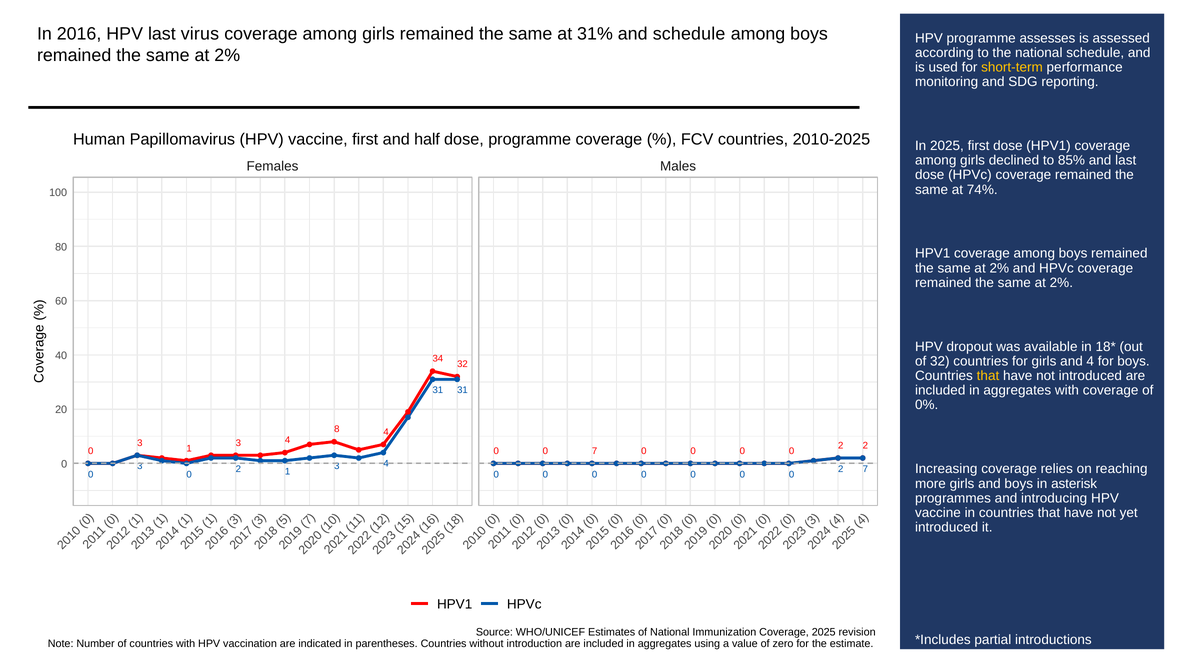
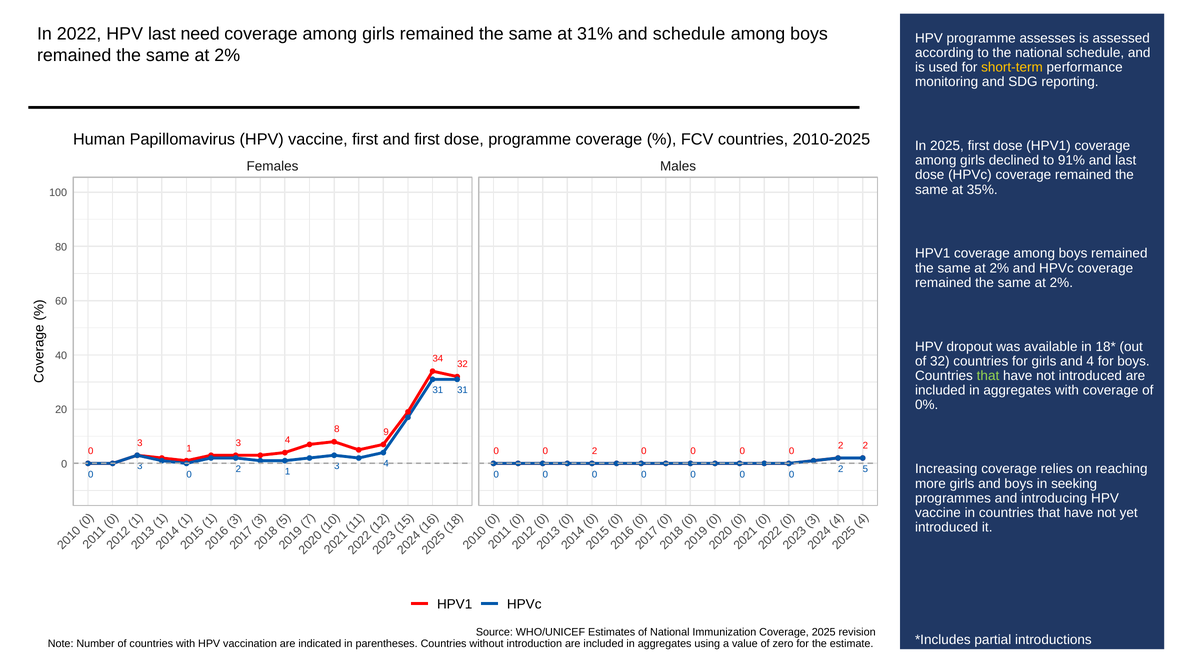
2016: 2016 -> 2022
virus: virus -> need
and half: half -> first
85%: 85% -> 91%
74%: 74% -> 35%
that at (988, 376) colour: yellow -> light green
8 4: 4 -> 9
7 at (595, 451): 7 -> 2
7 at (865, 469): 7 -> 5
asterisk: asterisk -> seeking
